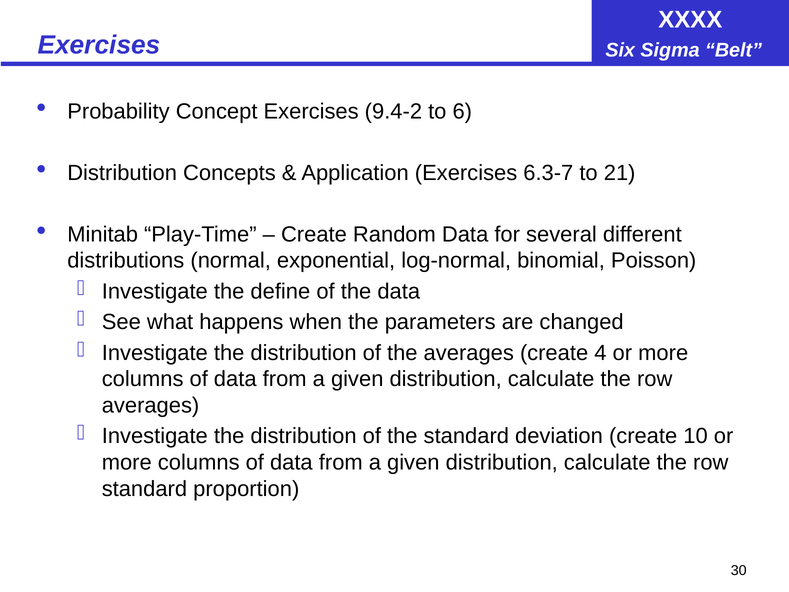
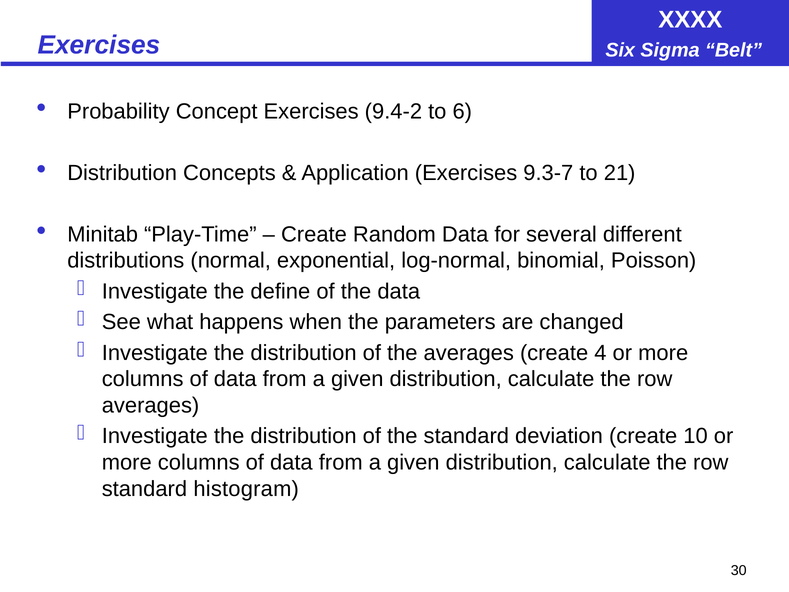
6.3-7: 6.3-7 -> 9.3-7
proportion: proportion -> histogram
